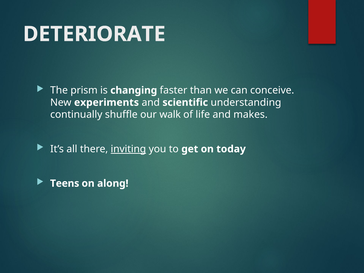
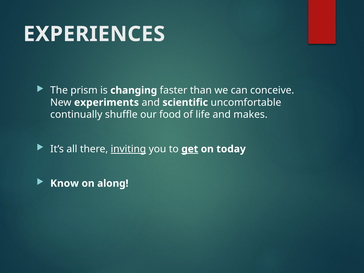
DETERIORATE: DETERIORATE -> EXPERIENCES
understanding: understanding -> uncomfortable
walk: walk -> food
get underline: none -> present
Teens: Teens -> Know
